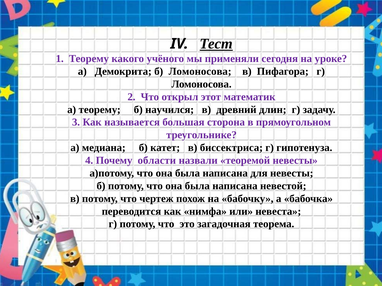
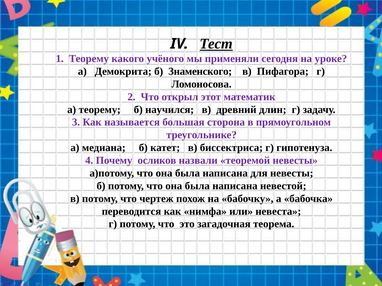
б Ломоносова: Ломоносова -> Знаменского
области: области -> осликов
